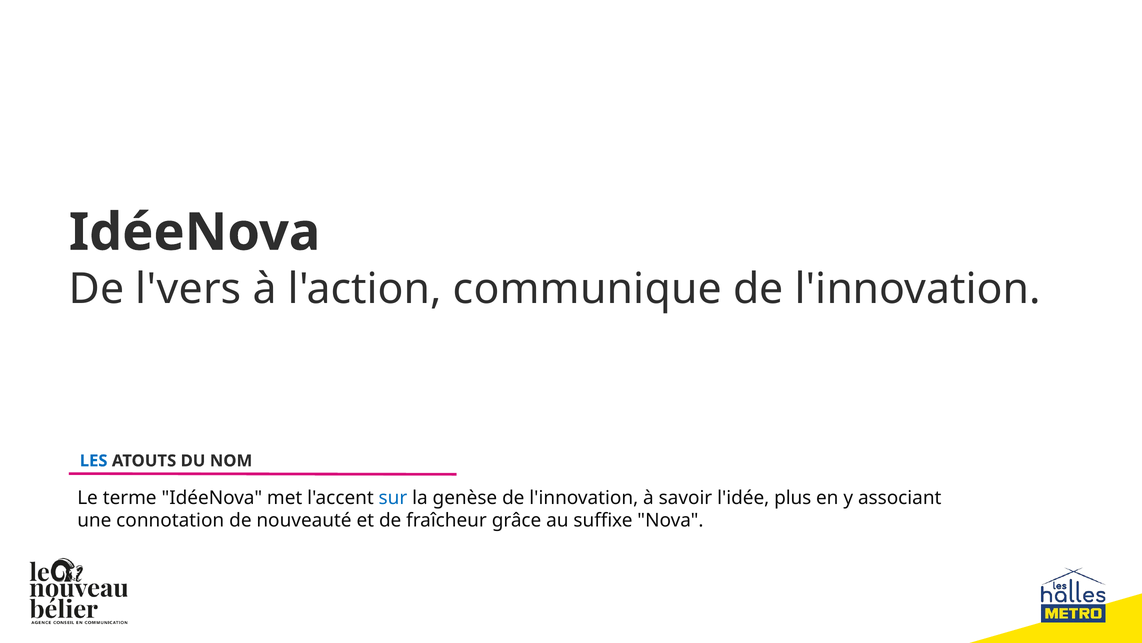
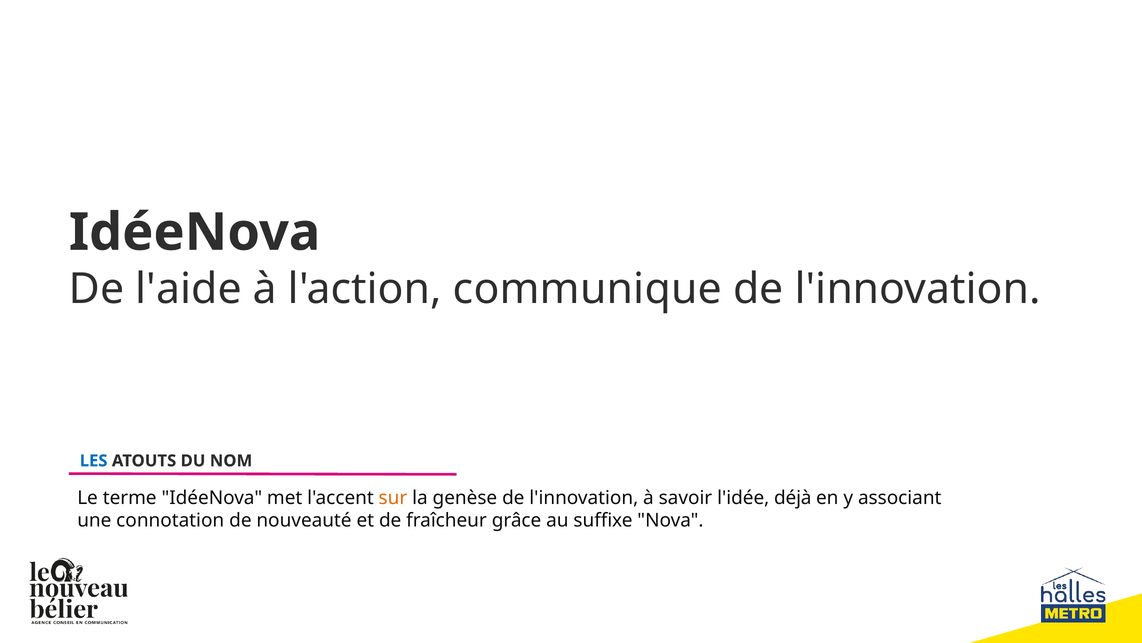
l'vers: l'vers -> l'aide
sur colour: blue -> orange
plus: plus -> déjà
